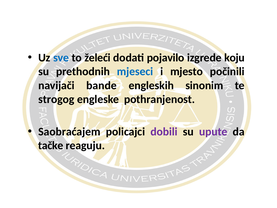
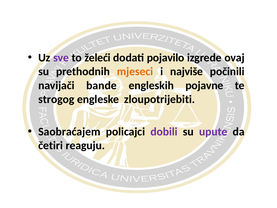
sve colour: blue -> purple
koju: koju -> ovaj
mjeseci colour: blue -> orange
mjesto: mjesto -> najviše
sinonim: sinonim -> pojavne
pothranjenost: pothranjenost -> zloupotrijebiti
tačke: tačke -> četiri
